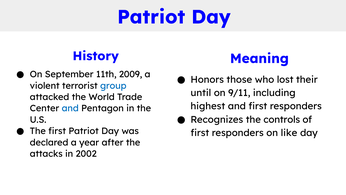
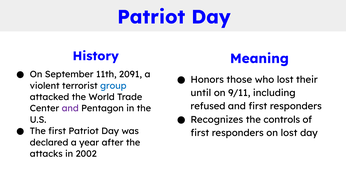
2009: 2009 -> 2091
highest: highest -> refused
and at (70, 108) colour: blue -> purple
on like: like -> lost
